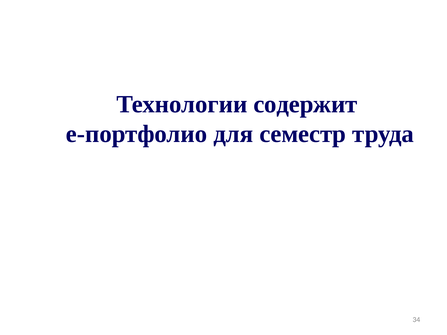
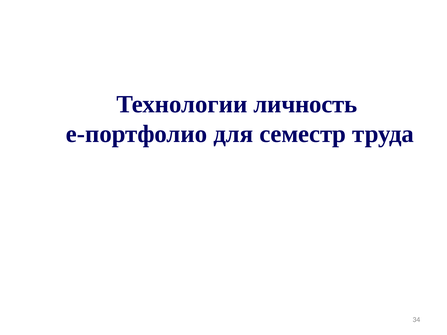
содержит: содержит -> личность
